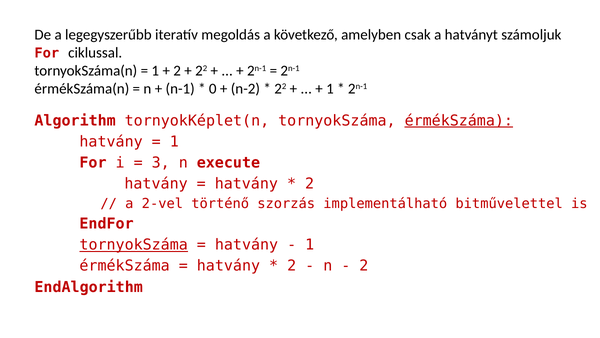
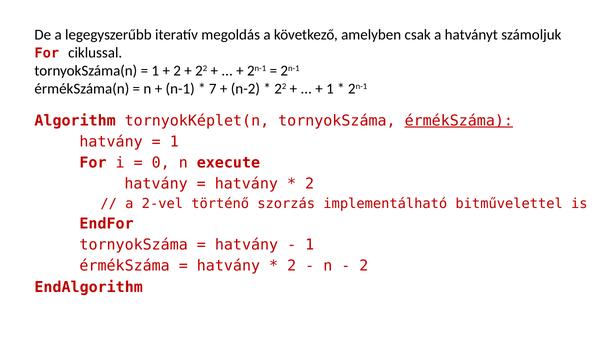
0: 0 -> 7
3: 3 -> 0
tornyokSzáma at (134, 245) underline: present -> none
